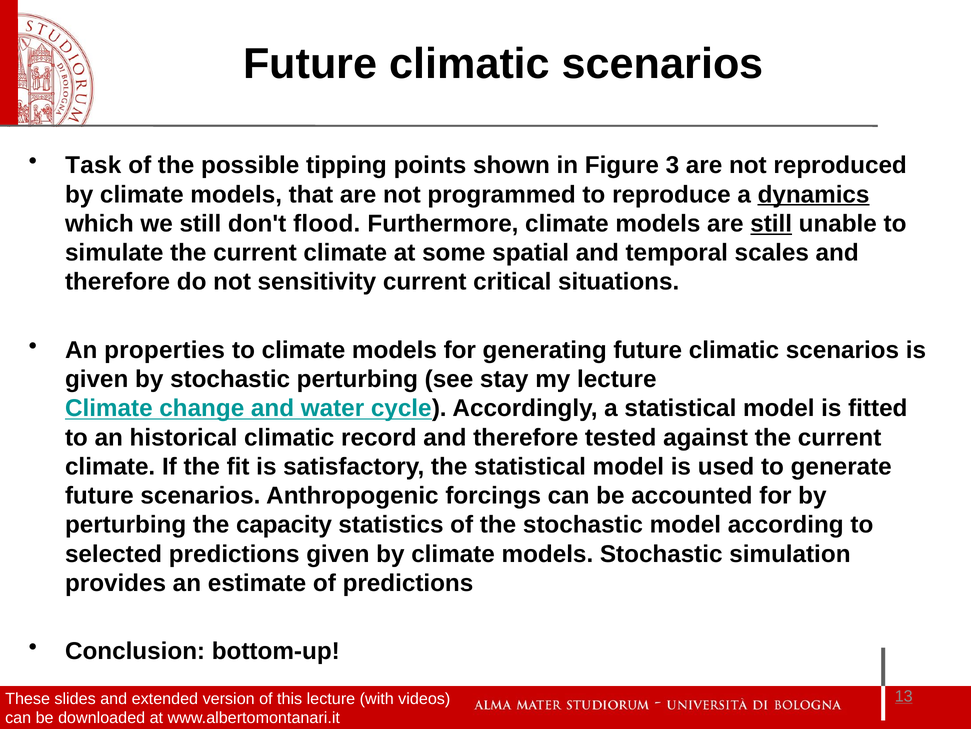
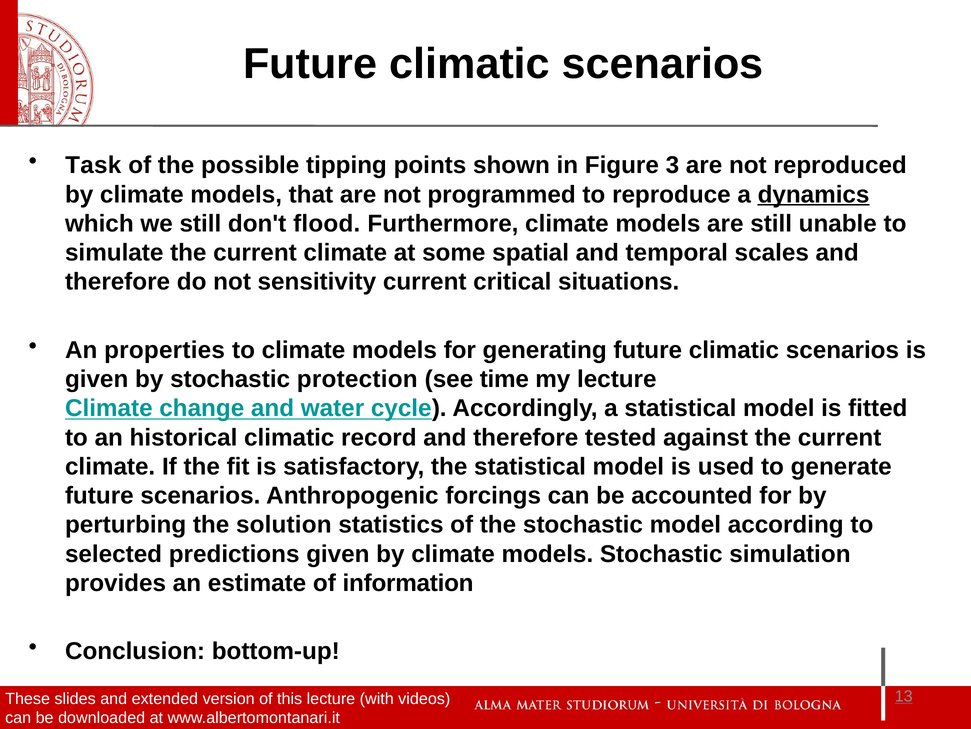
still at (771, 223) underline: present -> none
stochastic perturbing: perturbing -> protection
stay: stay -> time
capacity: capacity -> solution
of predictions: predictions -> information
